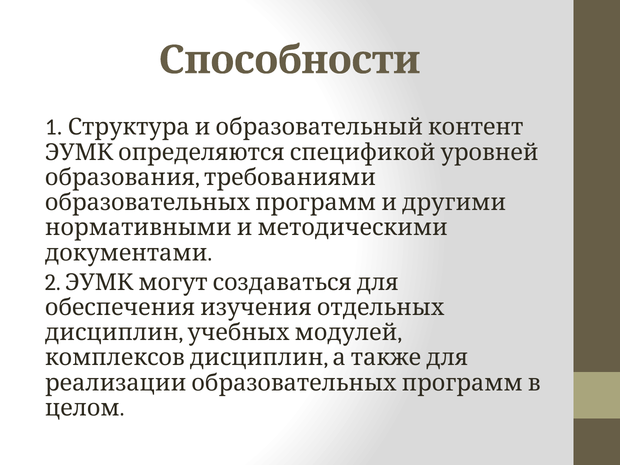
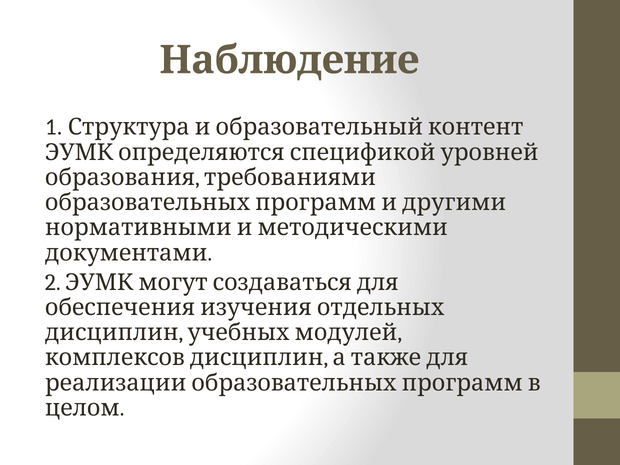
Способности: Способности -> Наблюдение
